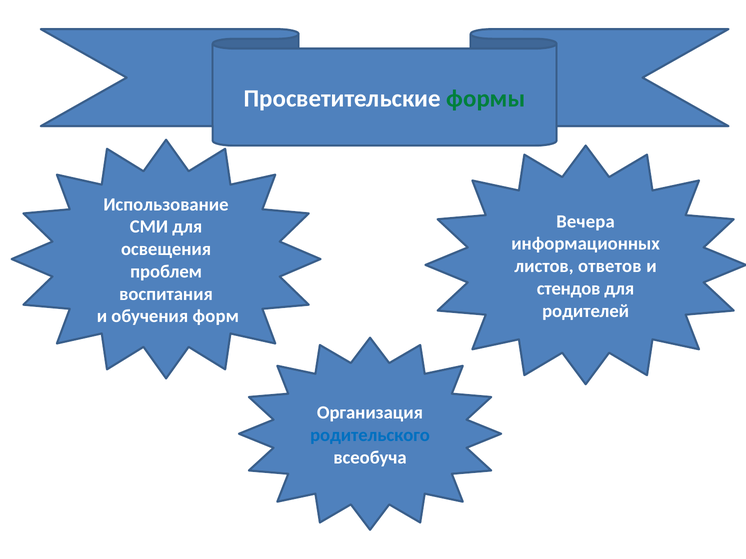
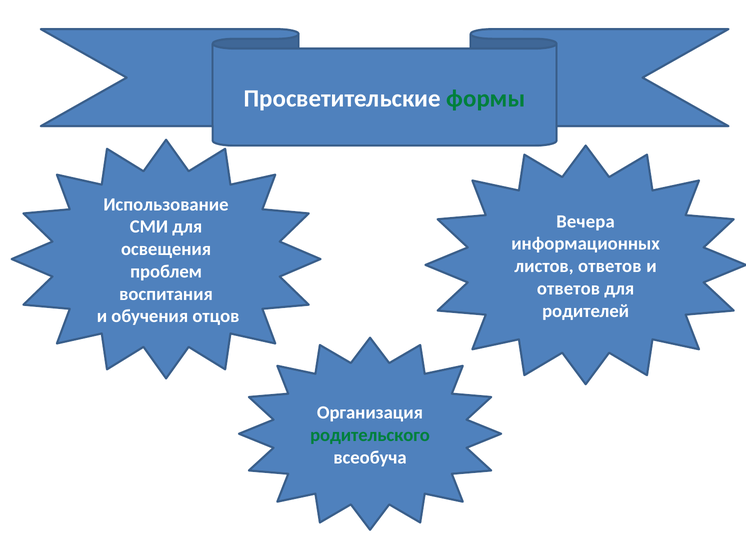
стендов at (569, 289): стендов -> ответов
форм: форм -> отцов
родительского colour: blue -> green
